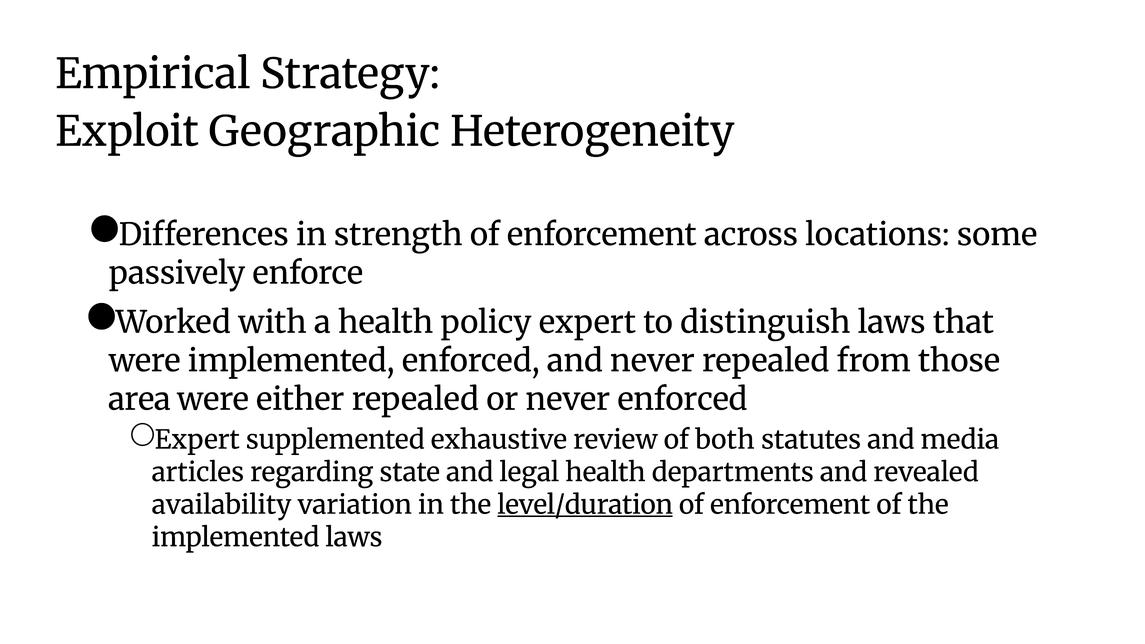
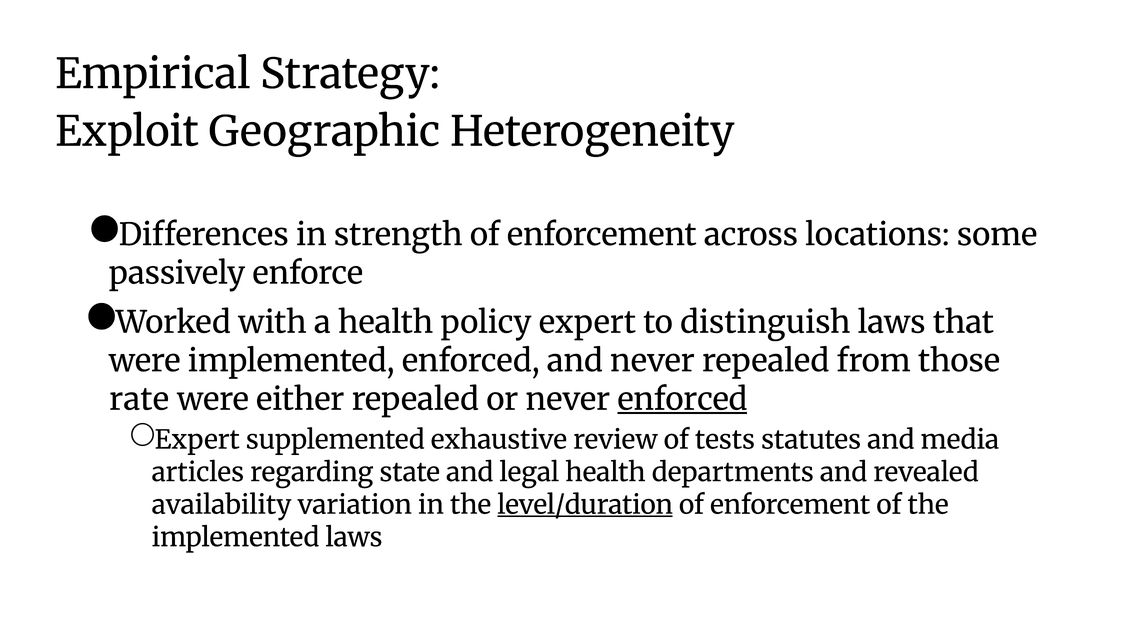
area: area -> rate
enforced at (682, 400) underline: none -> present
both: both -> tests
